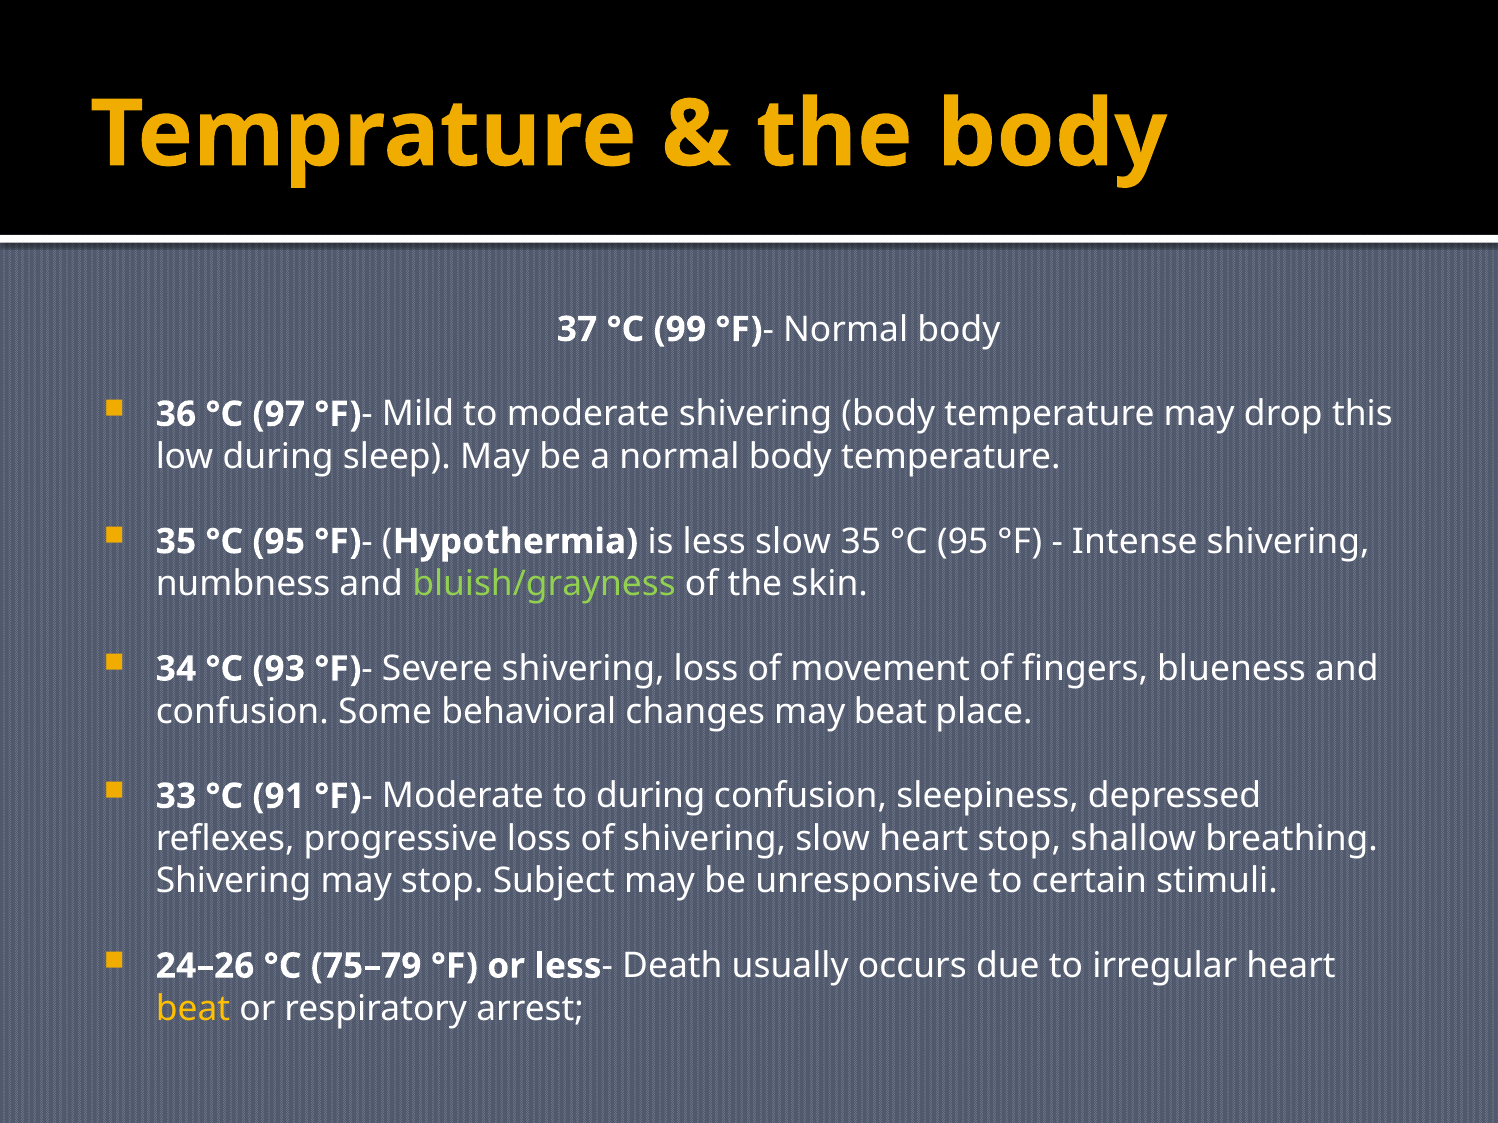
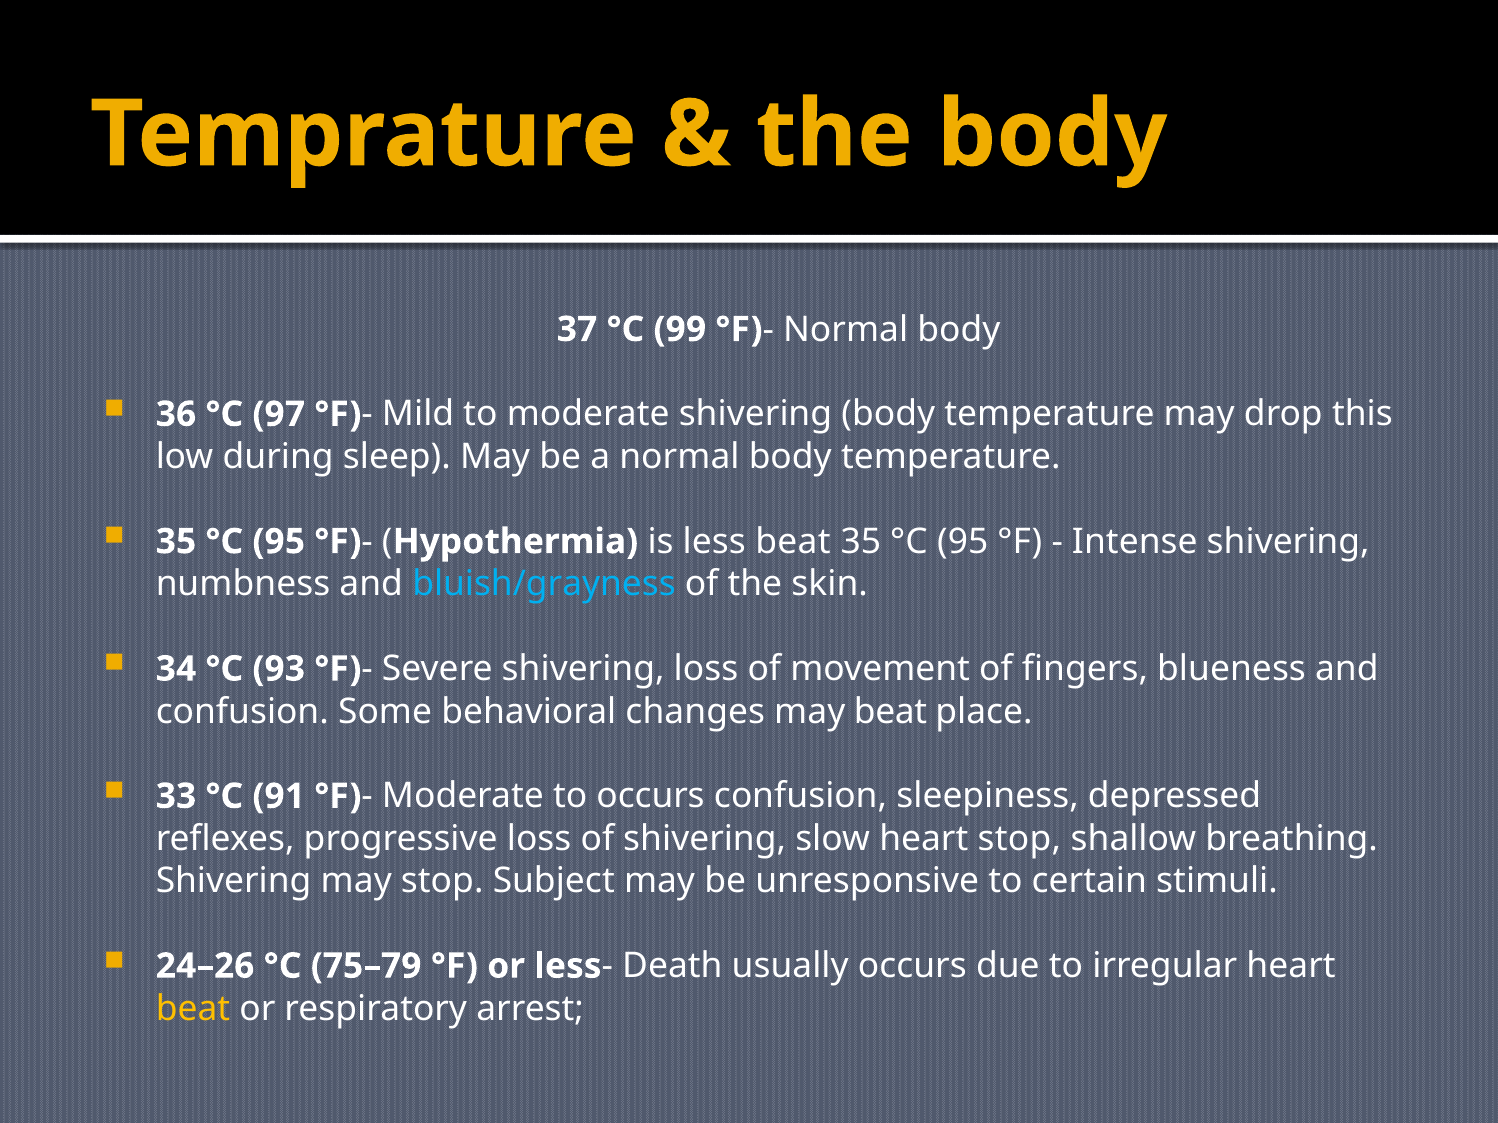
less slow: slow -> beat
bluish/grayness colour: light green -> light blue
to during: during -> occurs
